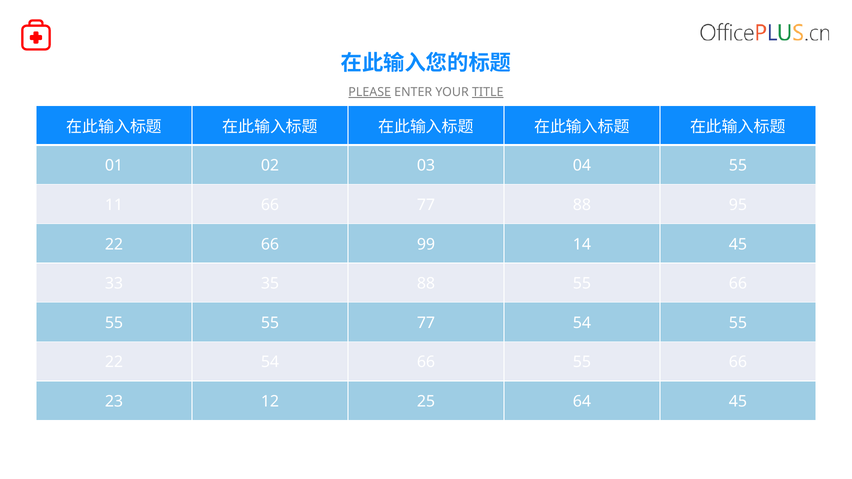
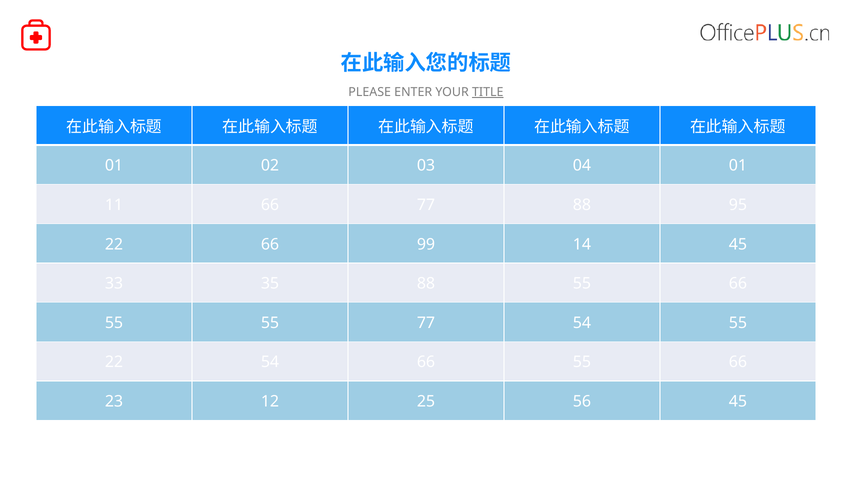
PLEASE underline: present -> none
04 55: 55 -> 01
64: 64 -> 56
